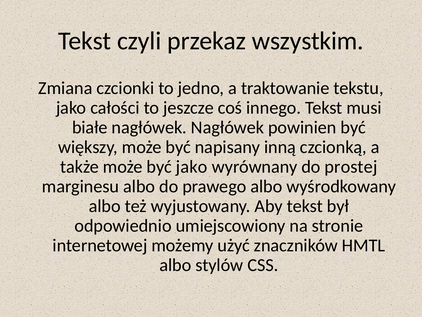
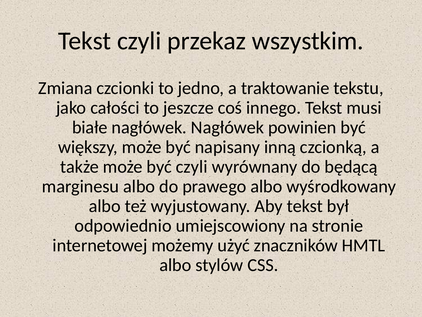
być jako: jako -> czyli
prostej: prostej -> będącą
